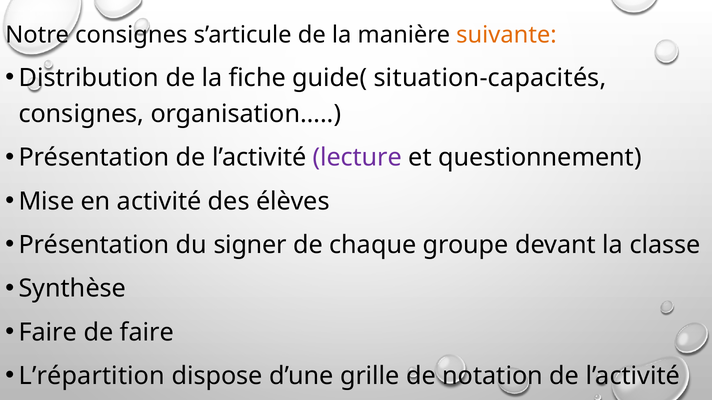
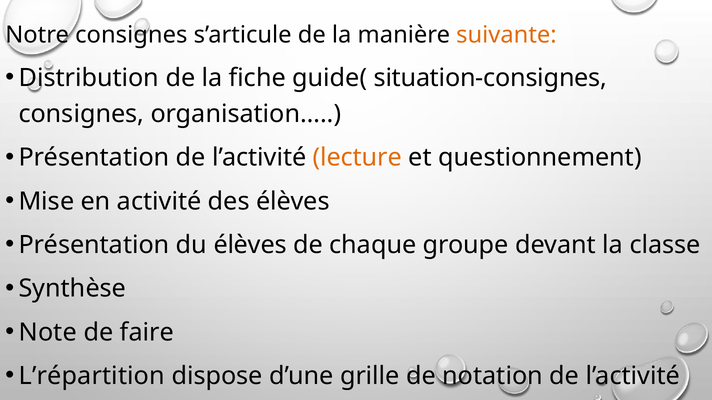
situation-capacités: situation-capacités -> situation-consignes
lecture colour: purple -> orange
du signer: signer -> élèves
Faire at (48, 333): Faire -> Note
